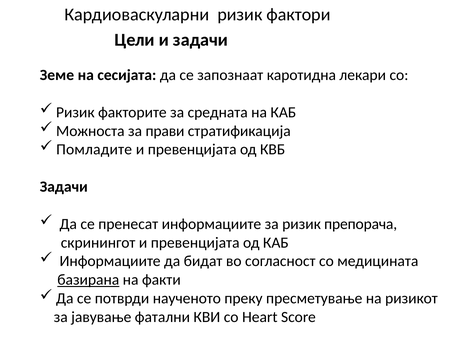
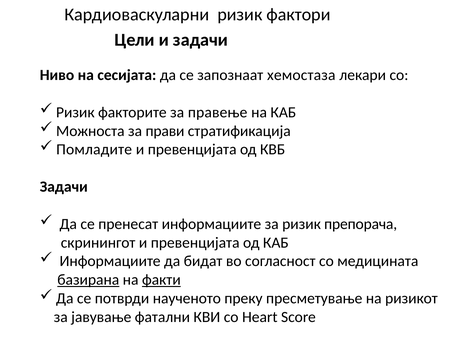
Земе: Земе -> Ниво
каротидна: каротидна -> хемостаза
средната: средната -> правење
факти underline: none -> present
